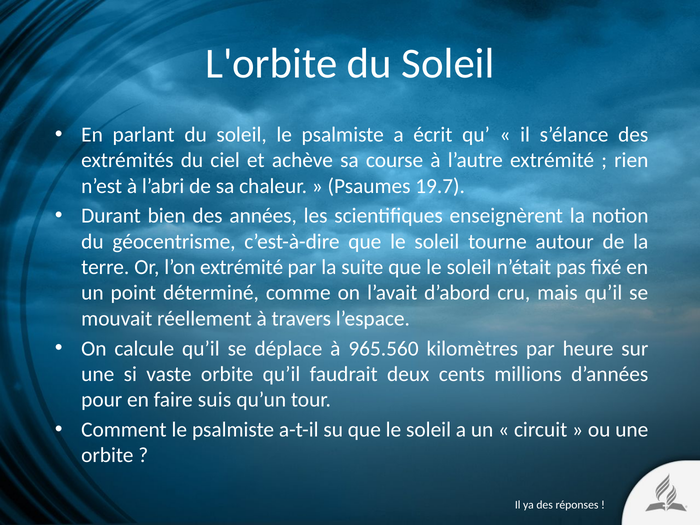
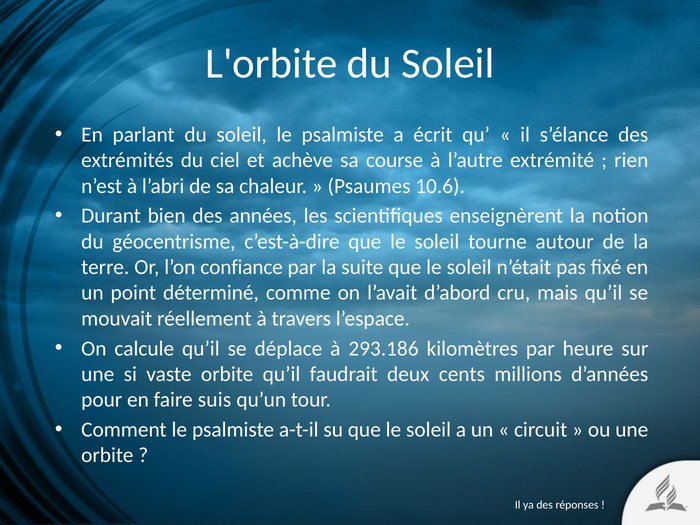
19.7: 19.7 -> 10.6
l’on extrémité: extrémité -> confiance
965.560: 965.560 -> 293.186
